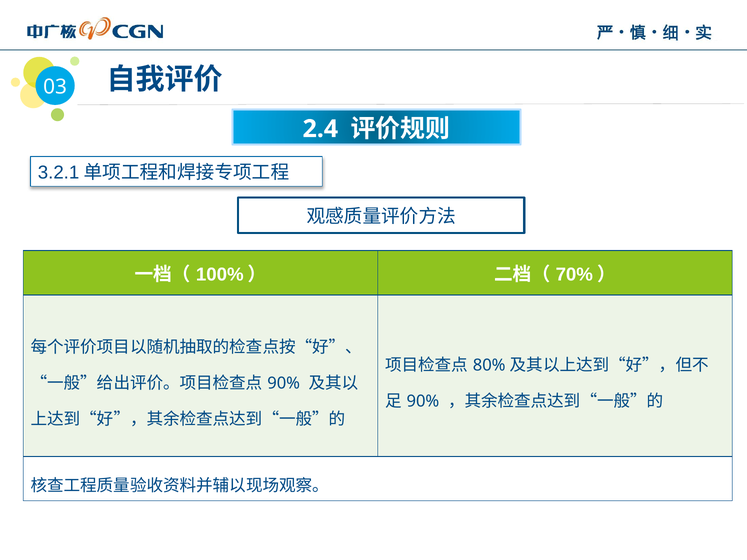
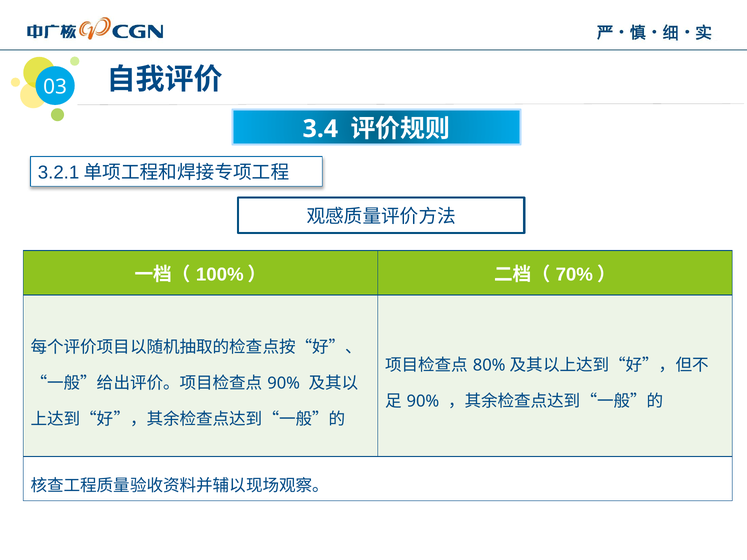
2.4: 2.4 -> 3.4
